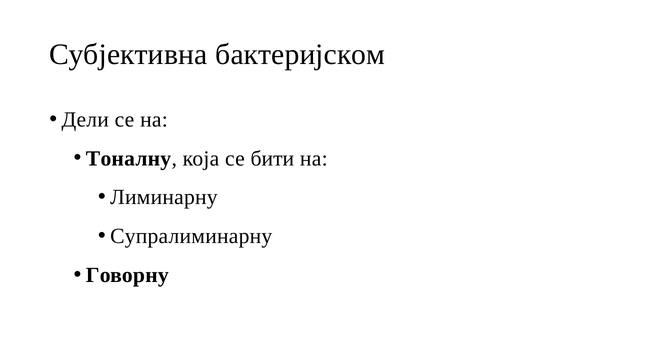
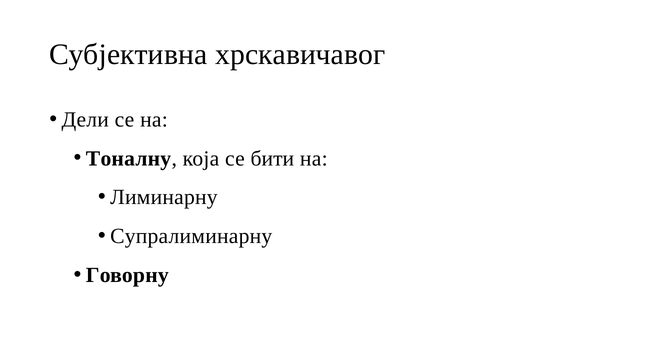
бактеријском: бактеријском -> хрскавичавог
